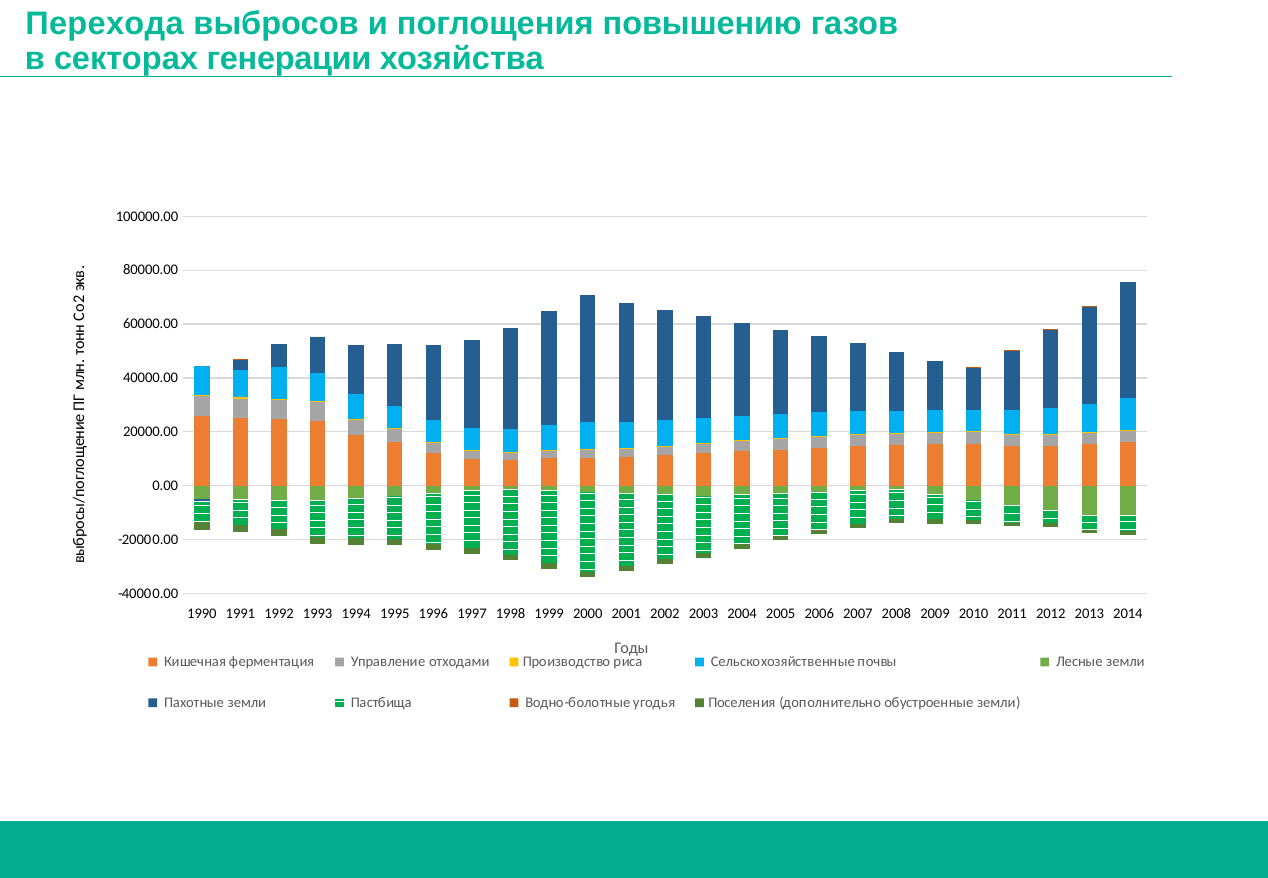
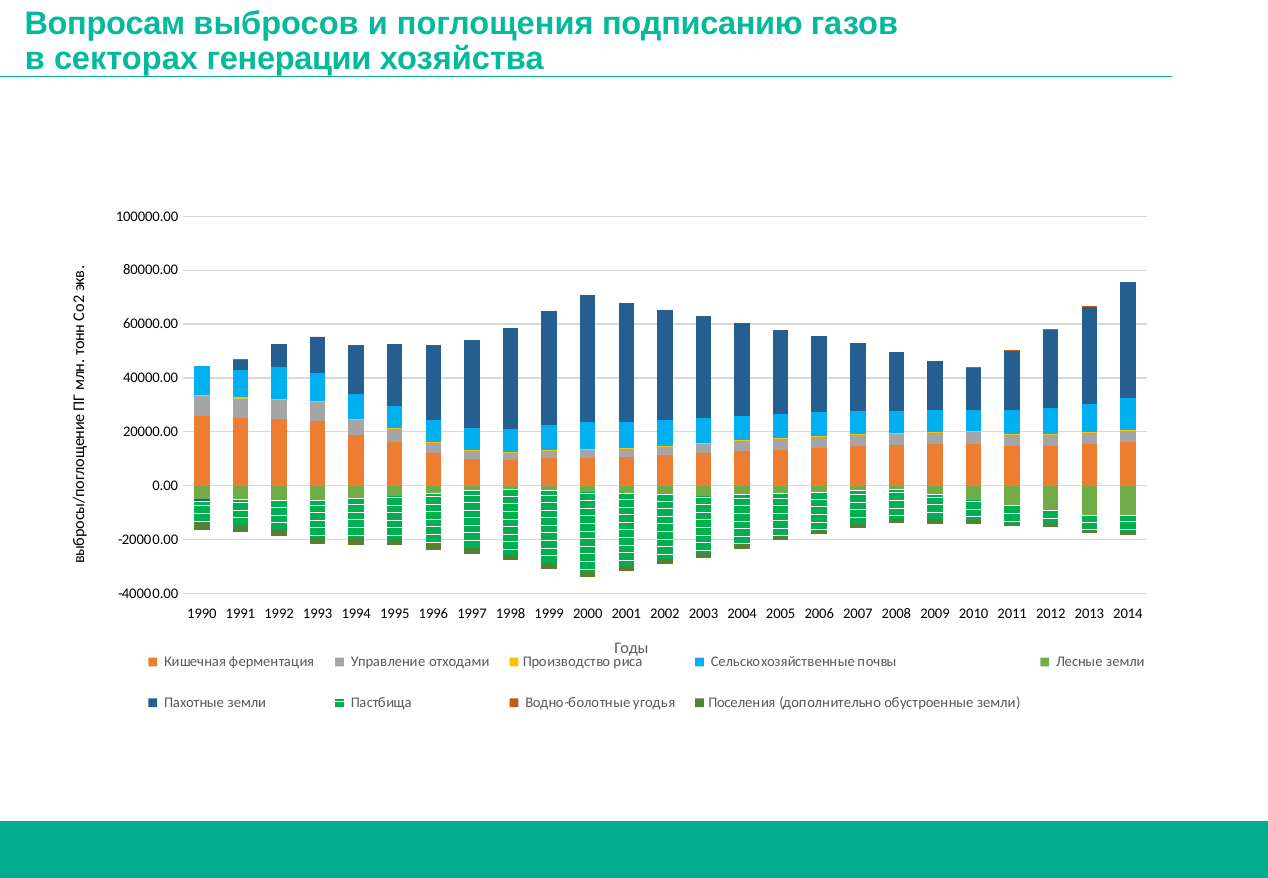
Перехода: Перехода -> Вопросам
повышению: повышению -> подписанию
